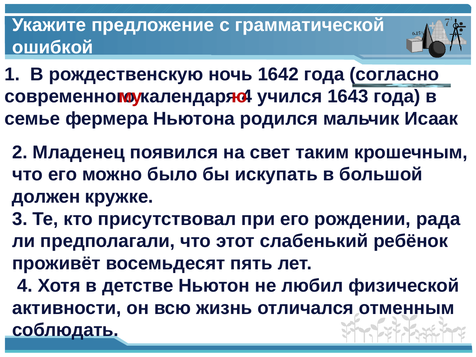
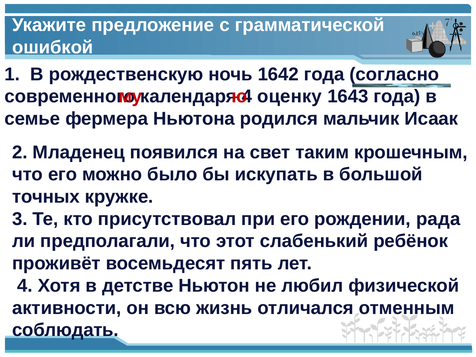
учился: учился -> оценку
должен: должен -> точных
